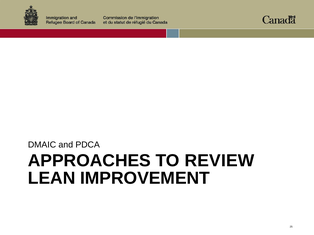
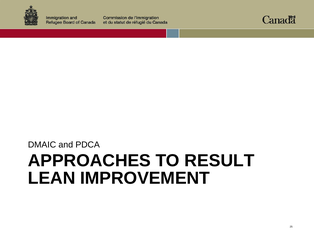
REVIEW: REVIEW -> RESULT
